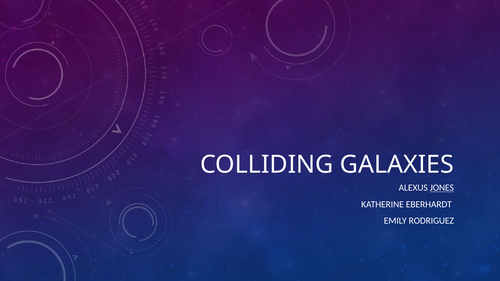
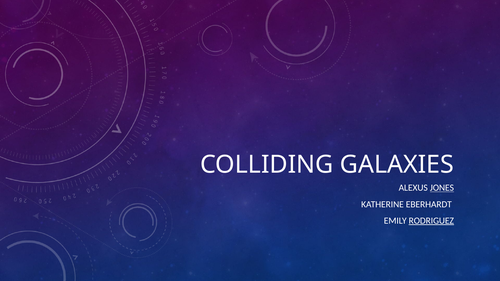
RODRIGUEZ underline: none -> present
